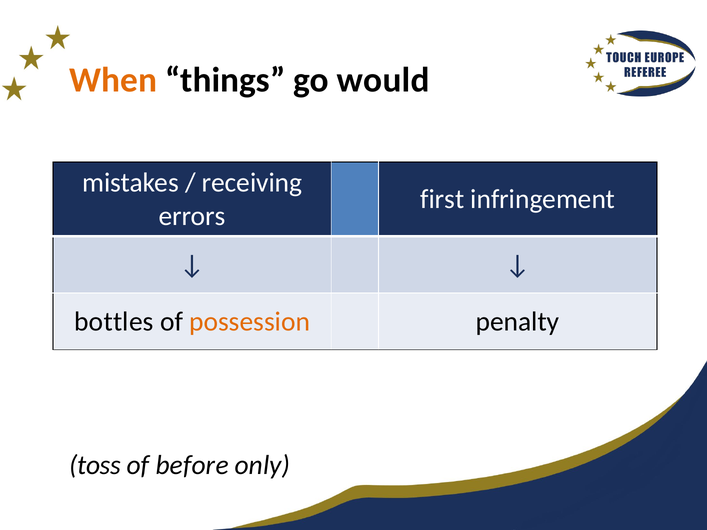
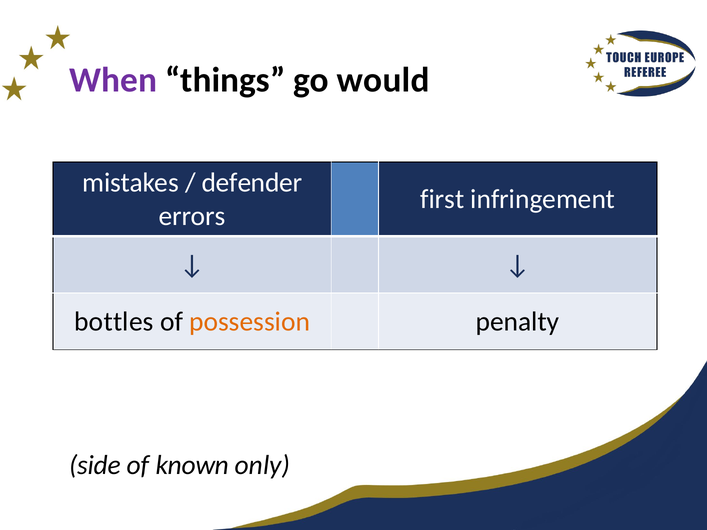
When colour: orange -> purple
receiving: receiving -> defender
toss: toss -> side
before: before -> known
